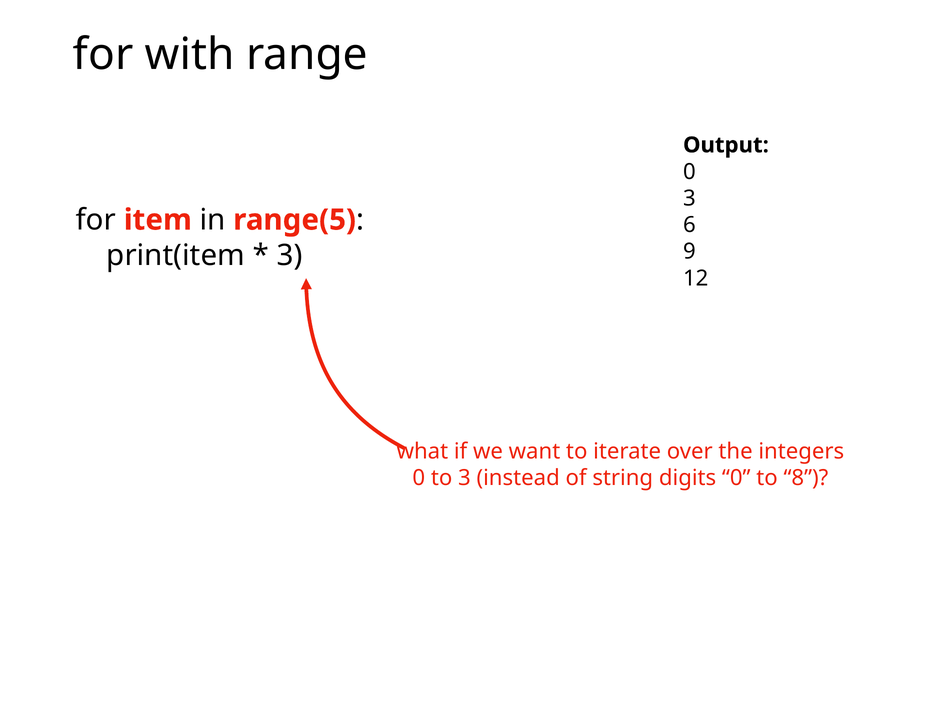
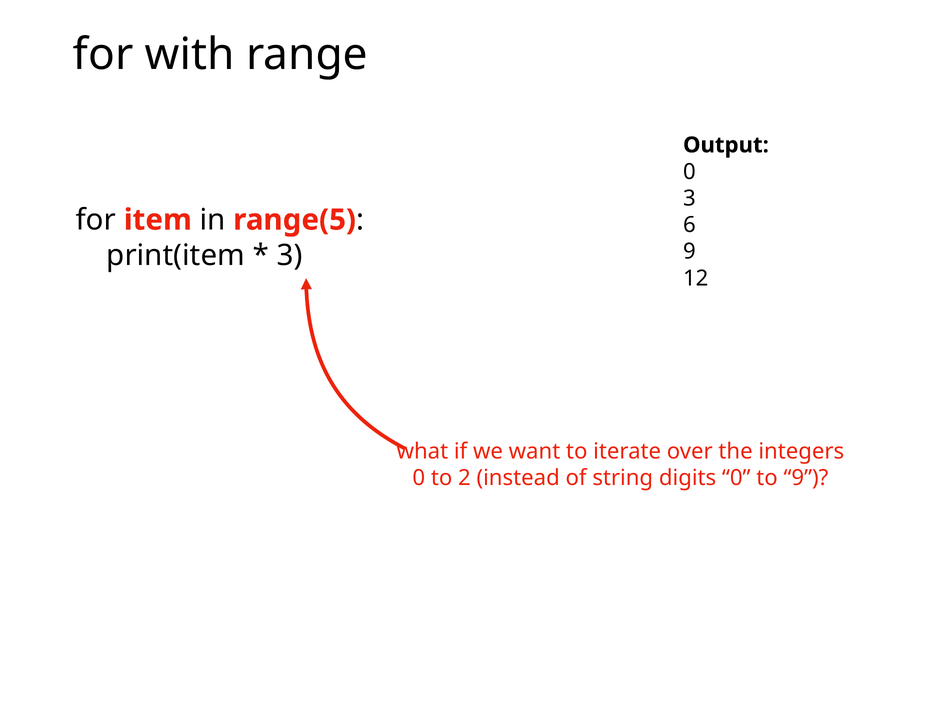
to 3: 3 -> 2
to 8: 8 -> 9
